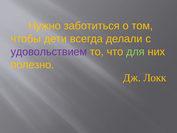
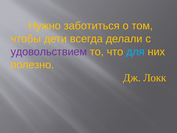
для colour: light green -> light blue
